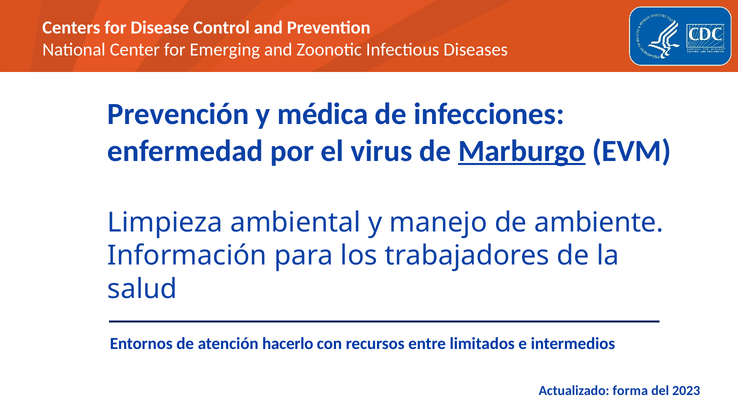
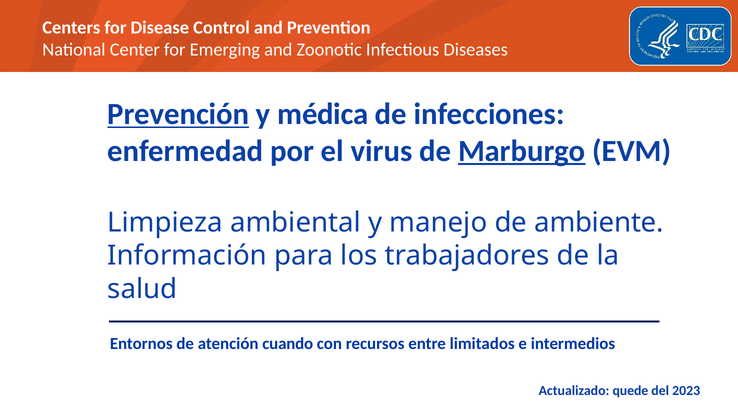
Prevención underline: none -> present
hacerlo: hacerlo -> cuando
forma: forma -> quede
